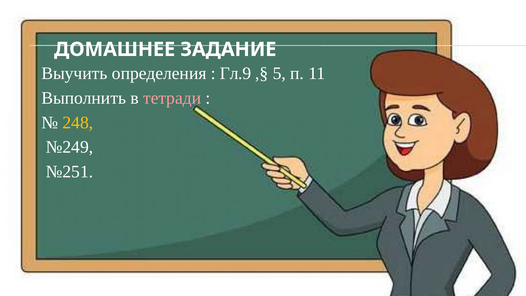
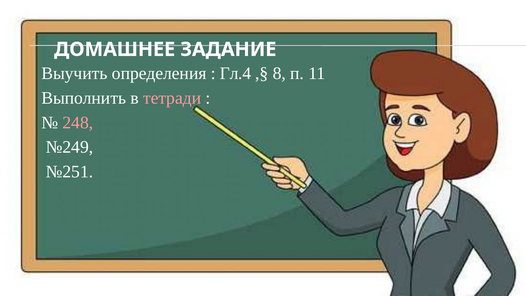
Гл.9: Гл.9 -> Гл.4
5: 5 -> 8
248 colour: yellow -> pink
